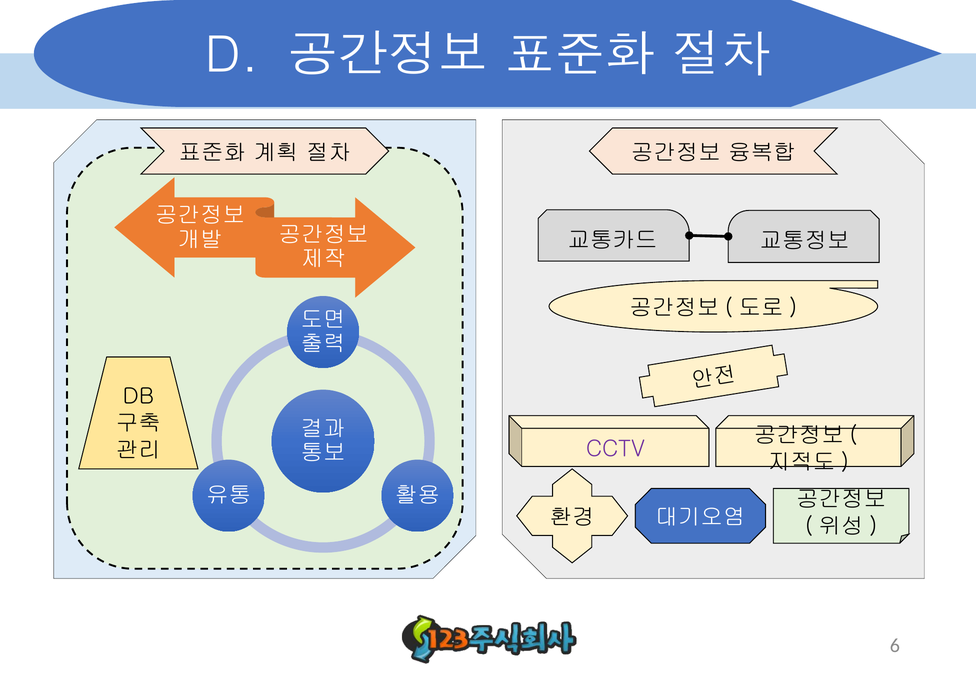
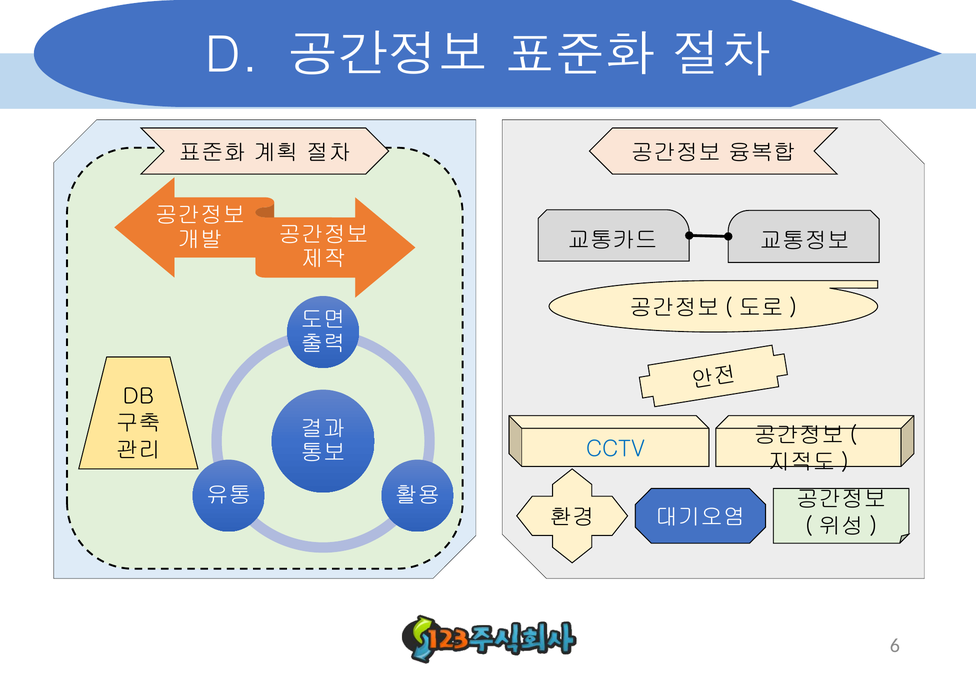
CCTV colour: purple -> blue
